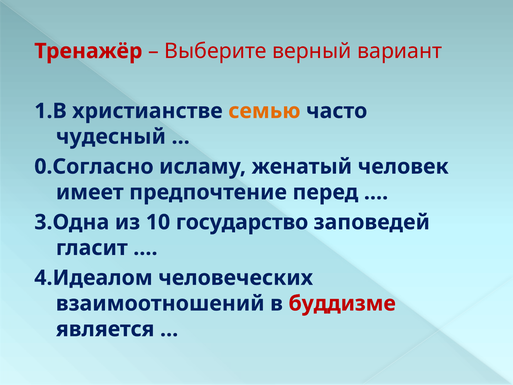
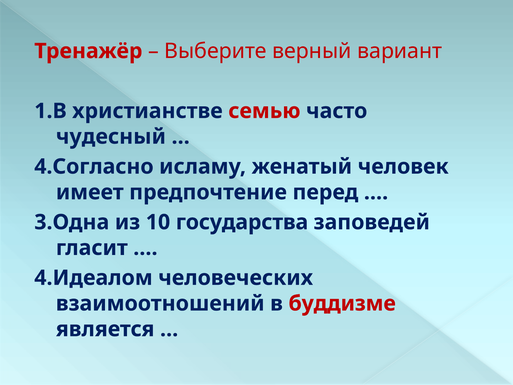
семью colour: orange -> red
0.Согласно: 0.Согласно -> 4.Согласно
государство: государство -> государства
